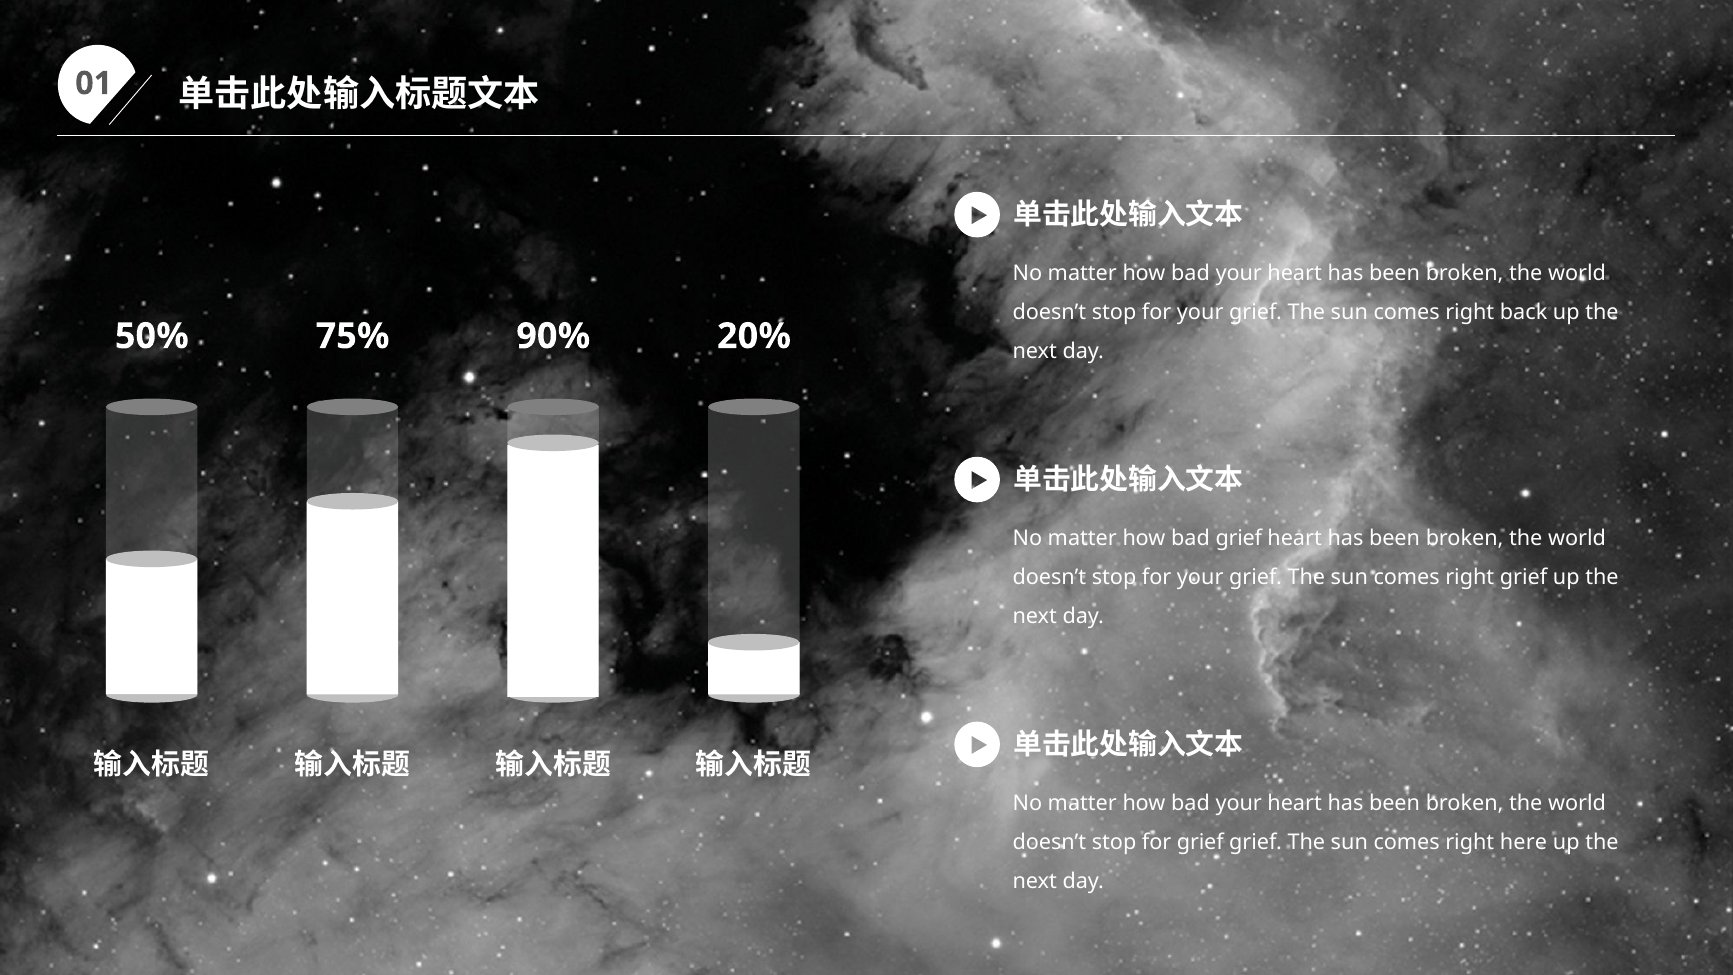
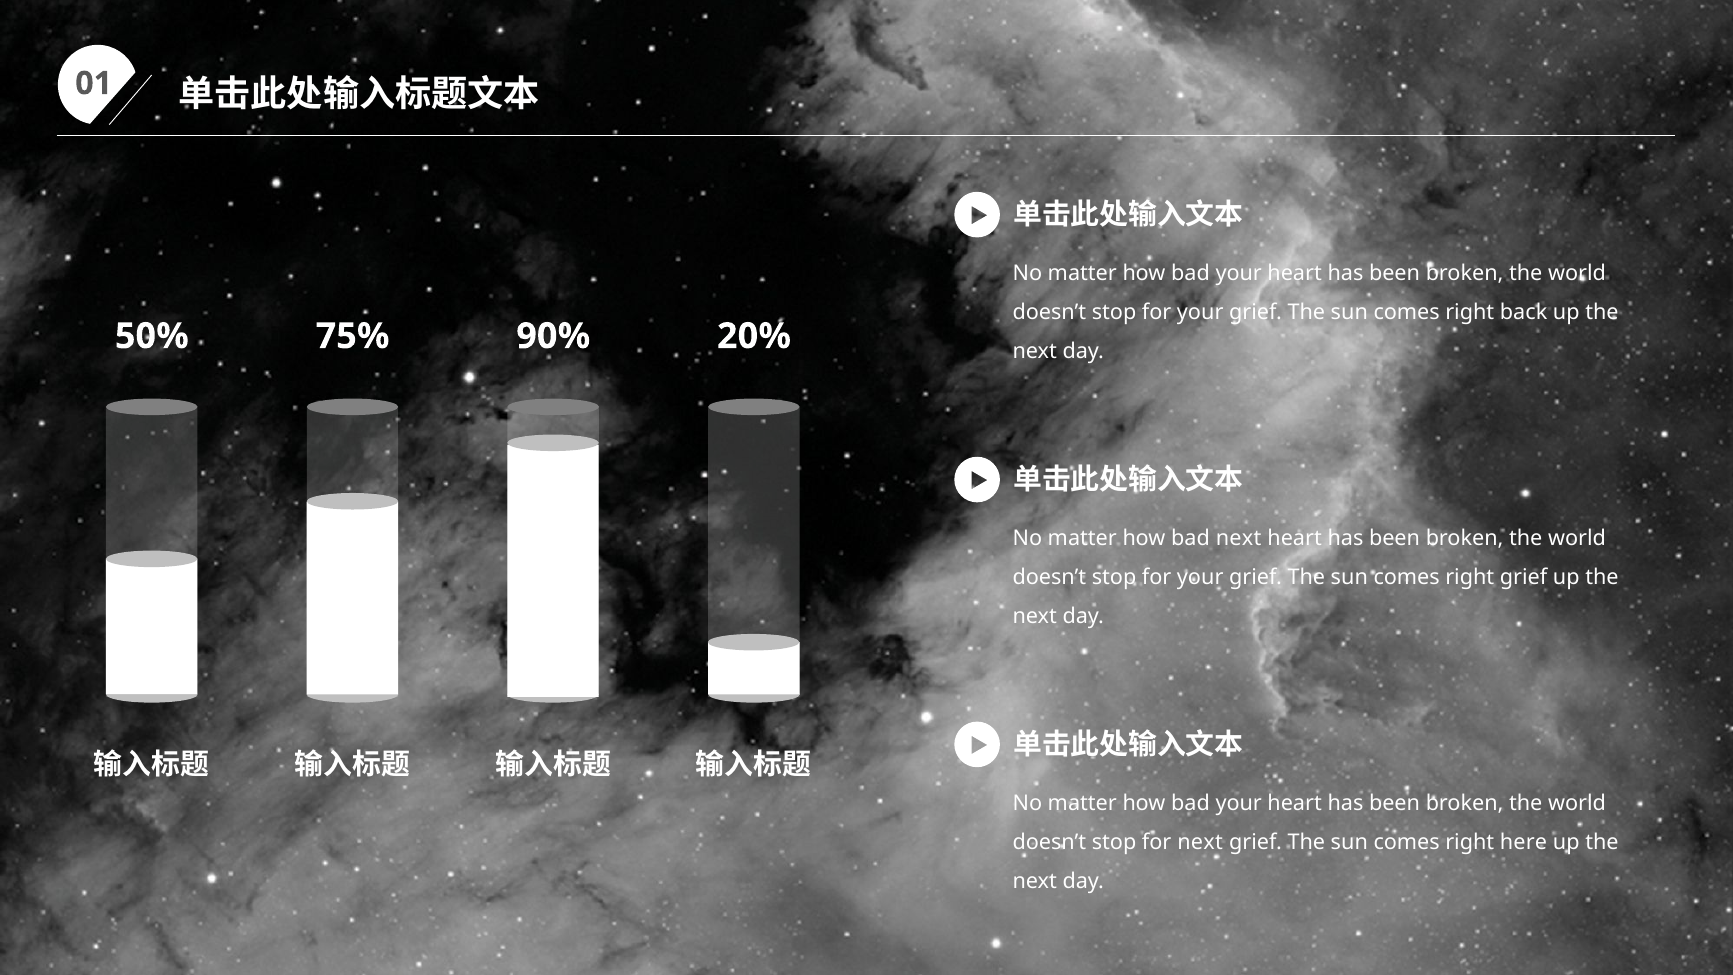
bad grief: grief -> next
for grief: grief -> next
